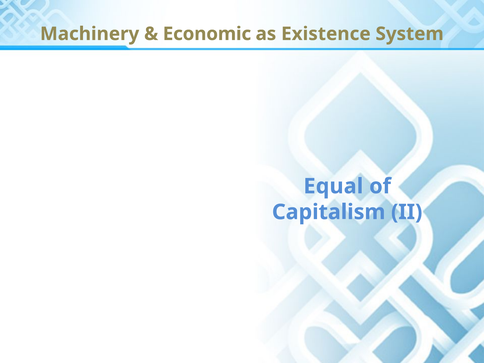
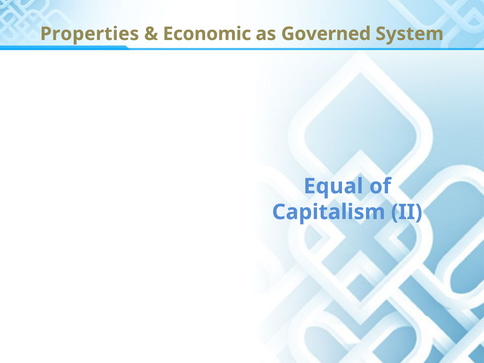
Machinery: Machinery -> Properties
Existence: Existence -> Governed
